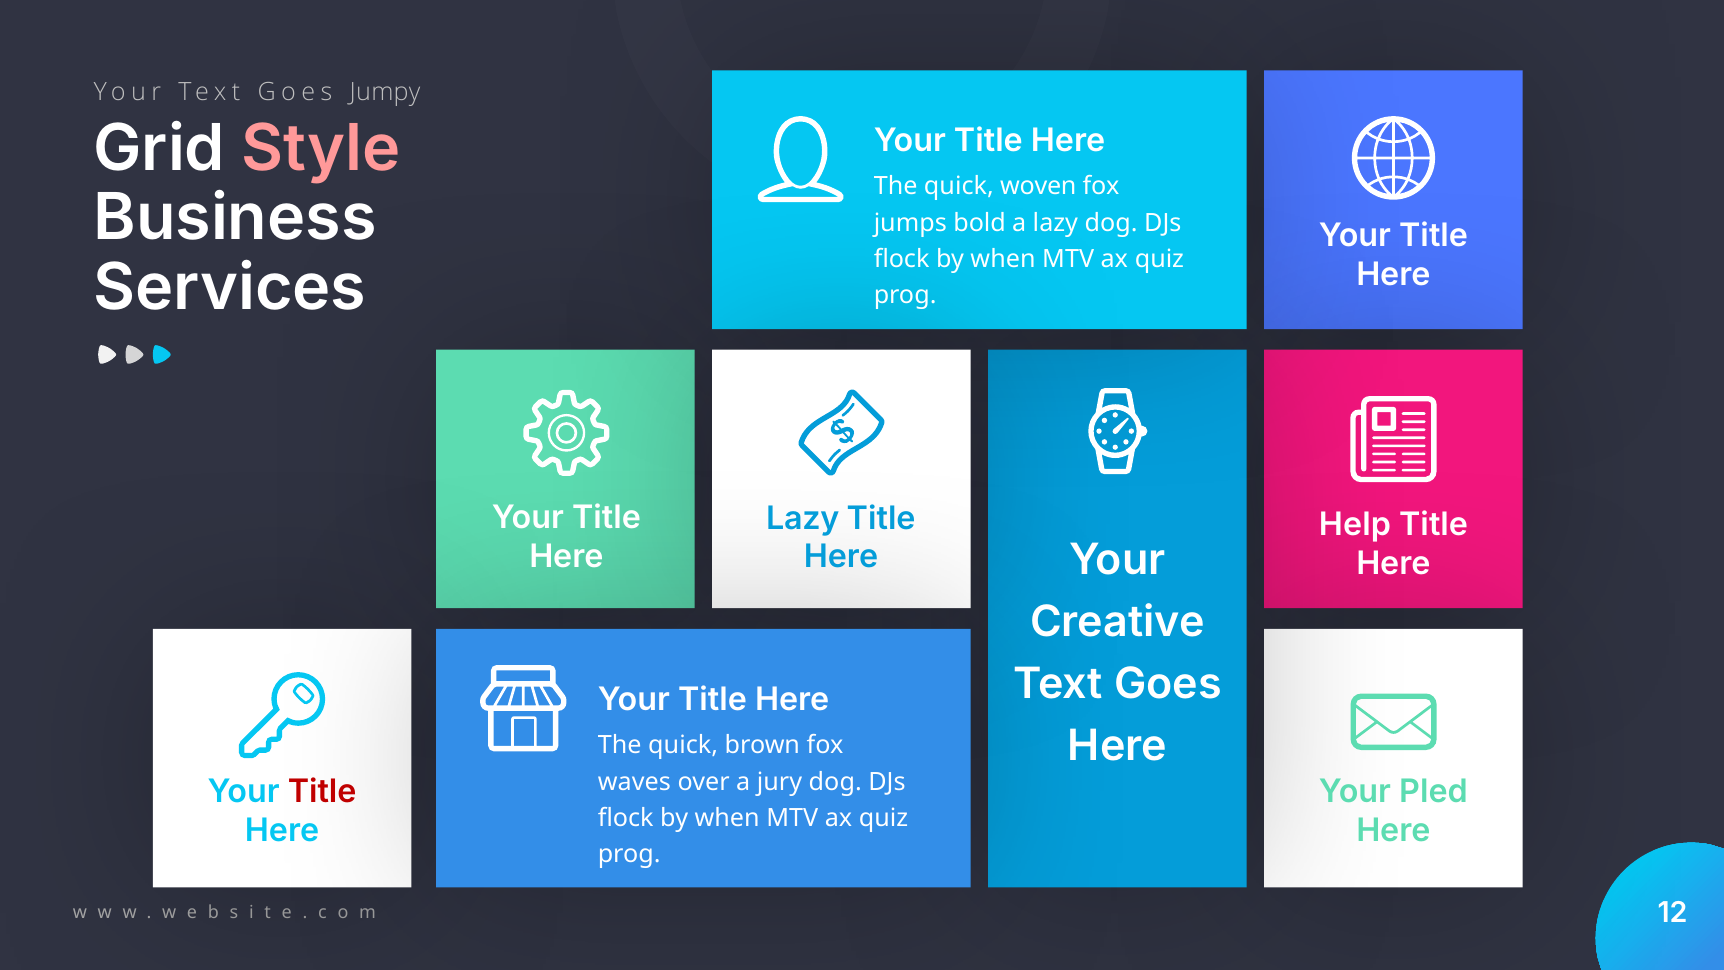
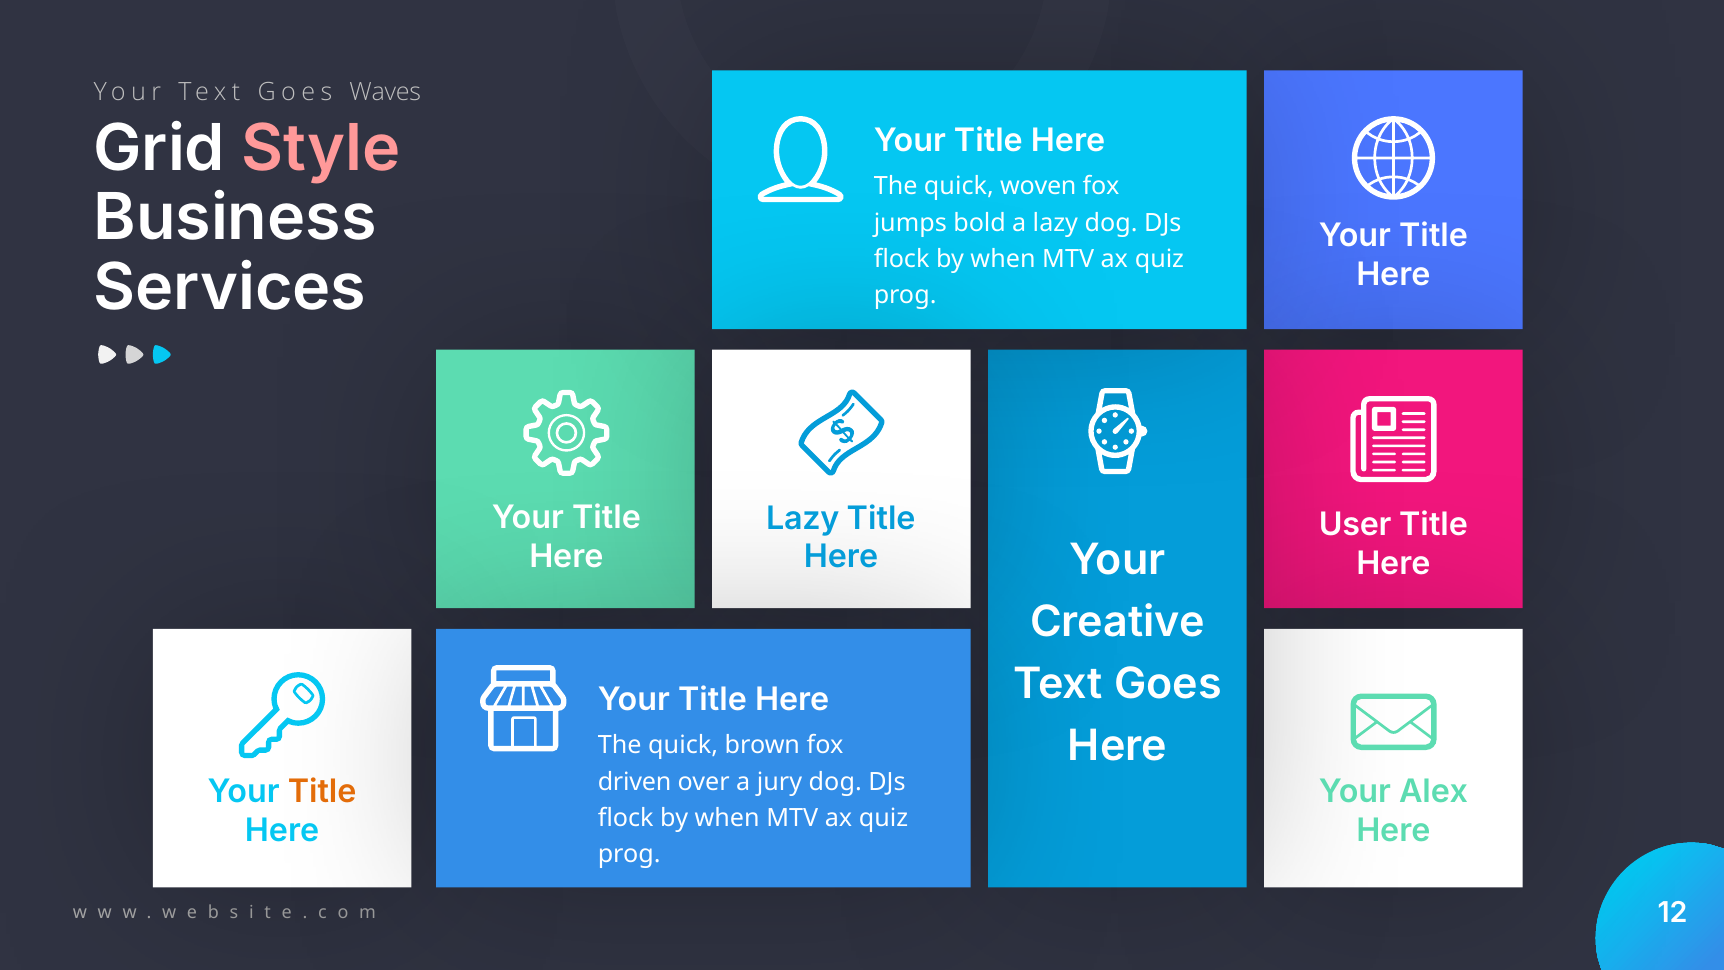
Jumpy: Jumpy -> Waves
Help: Help -> User
waves: waves -> driven
Title at (322, 792) colour: red -> orange
Pled: Pled -> Alex
